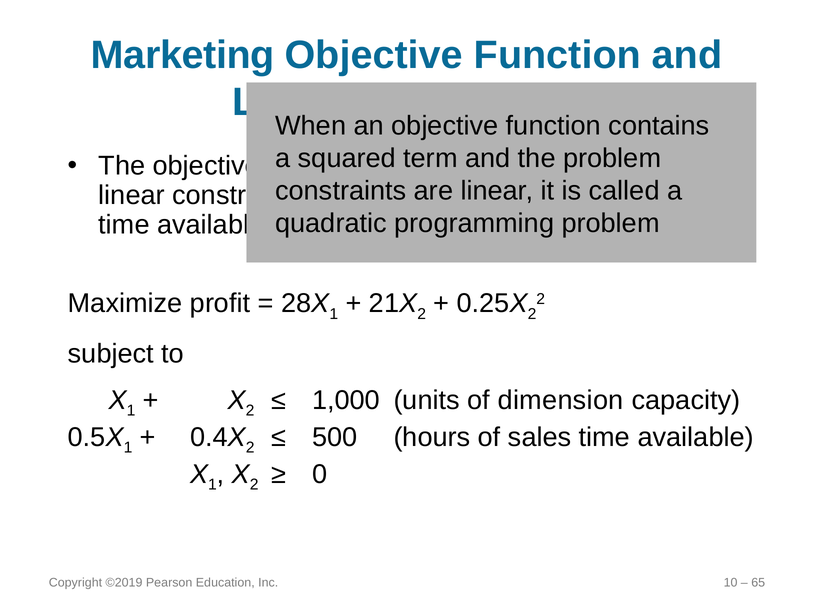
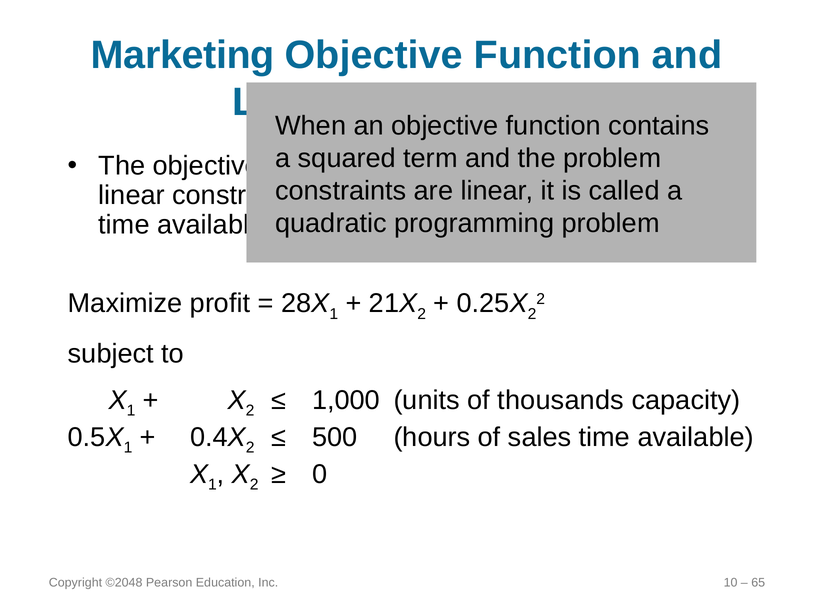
dimension: dimension -> thousands
©2019: ©2019 -> ©2048
